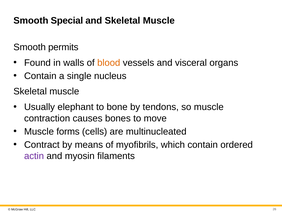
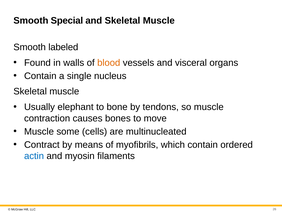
permits: permits -> labeled
forms: forms -> some
actin colour: purple -> blue
